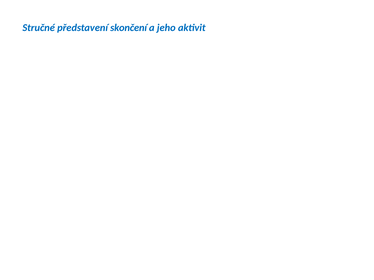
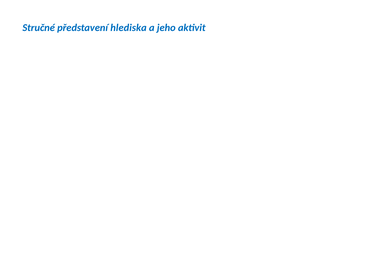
skončení: skončení -> hlediska
